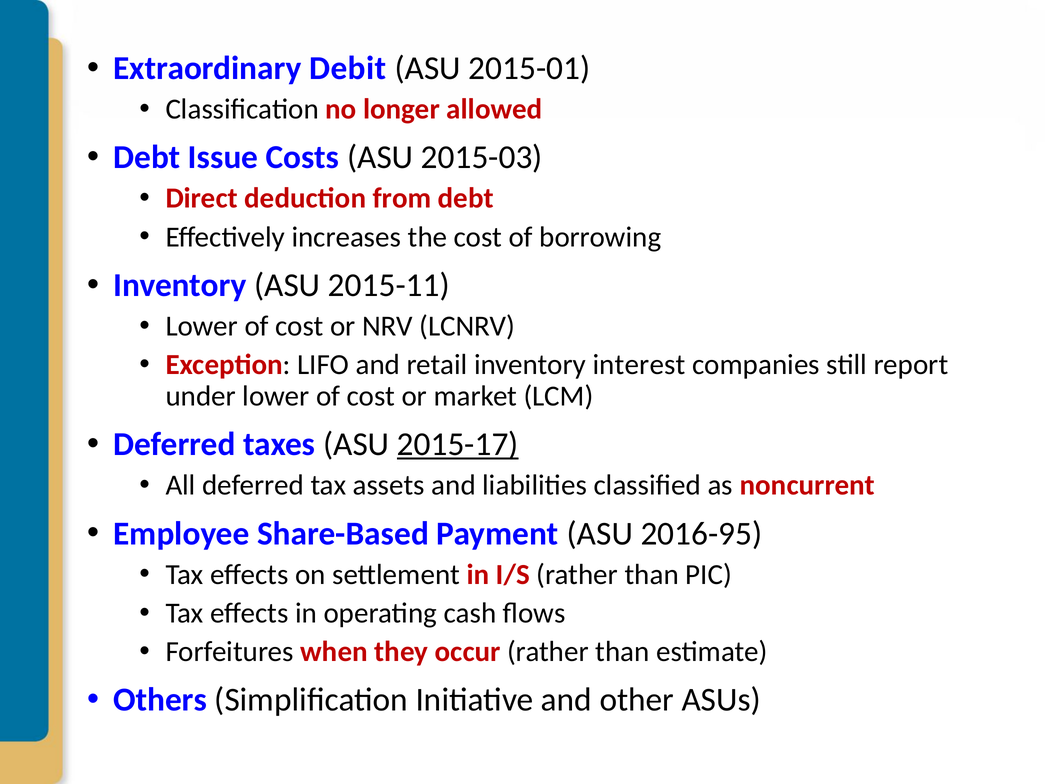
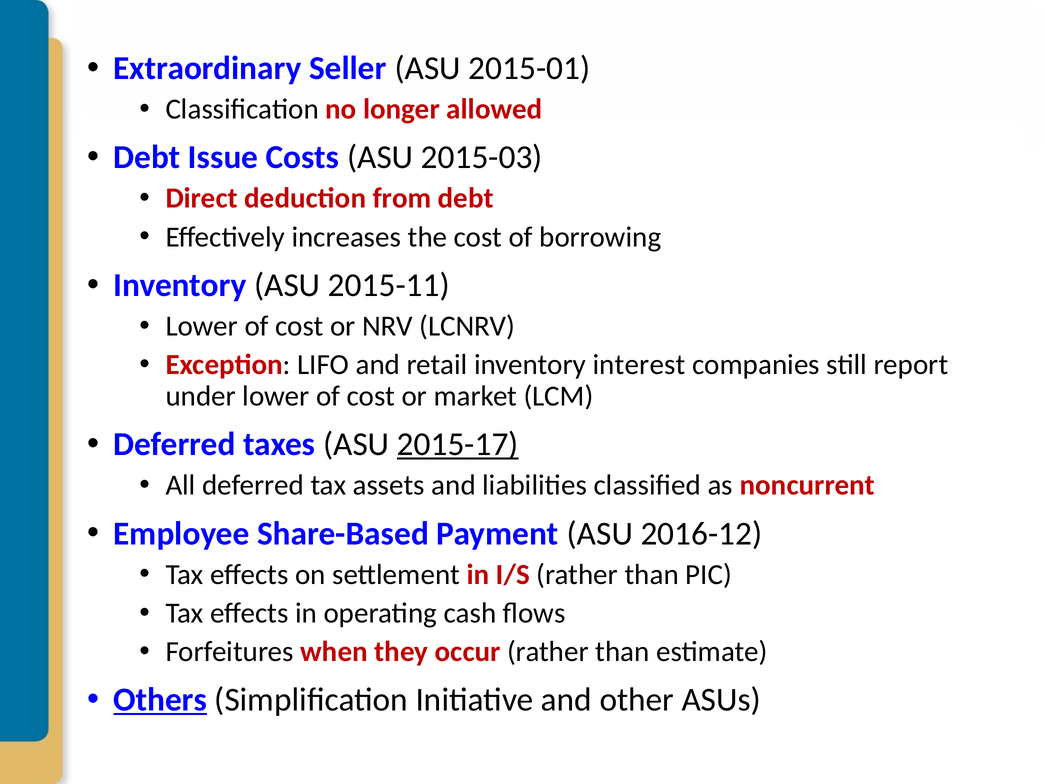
Debit: Debit -> Seller
2016-95: 2016-95 -> 2016-12
Others underline: none -> present
